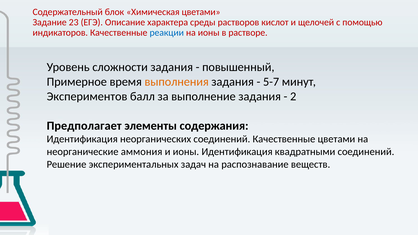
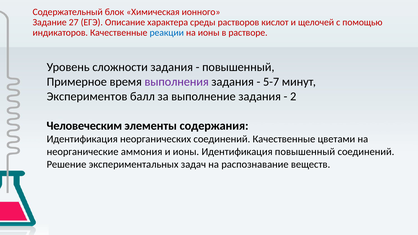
Химическая цветами: цветами -> ионного
23: 23 -> 27
выполнения colour: orange -> purple
Предполагает: Предполагает -> Человеческим
Идентификация квадратными: квадратными -> повышенный
